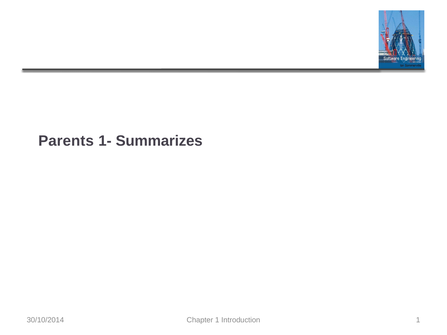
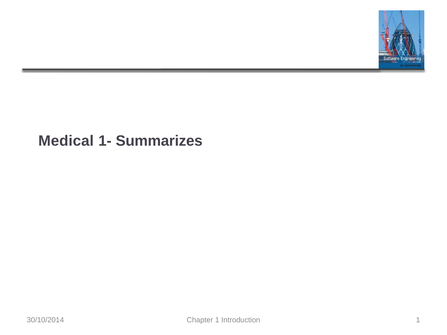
Parents: Parents -> Medical
